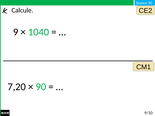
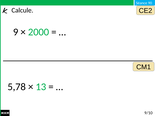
1040: 1040 -> 2000
7,20: 7,20 -> 5,78
90 at (41, 87): 90 -> 13
